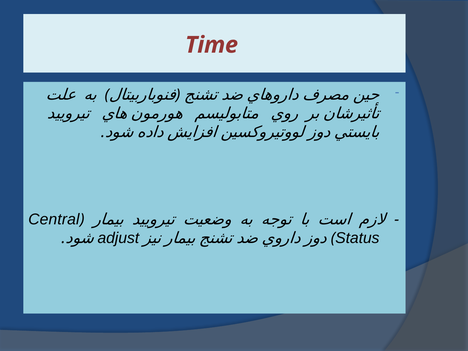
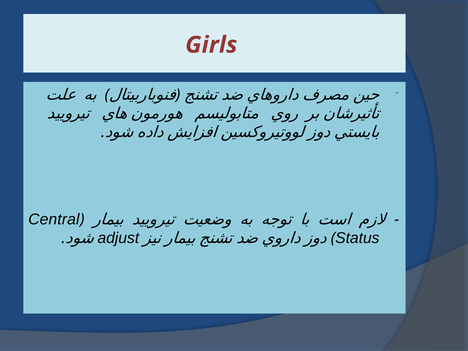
Time: Time -> Girls
